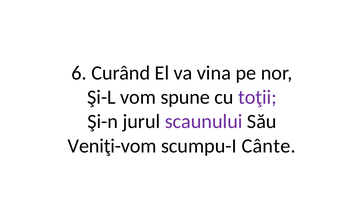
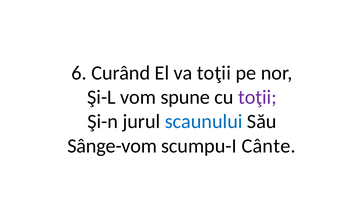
va vina: vina -> toţii
scaunului colour: purple -> blue
Veniţi-vom: Veniţi-vom -> Sânge-vom
